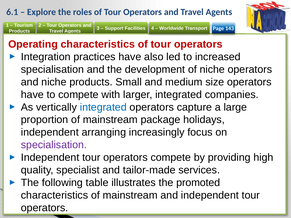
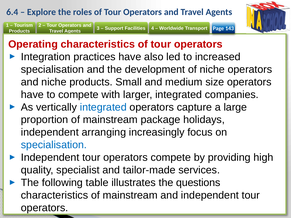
6.1: 6.1 -> 6.4
specialisation at (54, 145) colour: purple -> blue
promoted: promoted -> questions
